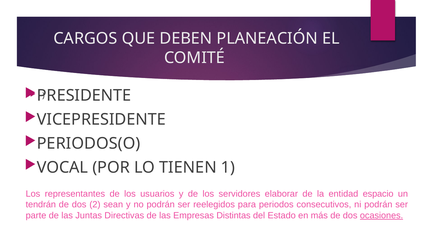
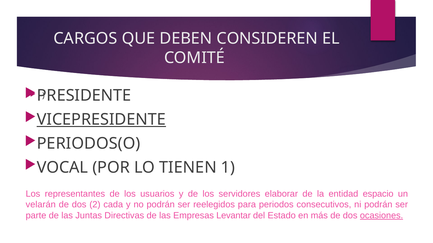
PLANEACIÓN: PLANEACIÓN -> CONSIDEREN
VICEPRESIDENTE underline: none -> present
tendrán: tendrán -> velarán
sean: sean -> cada
Distintas: Distintas -> Levantar
